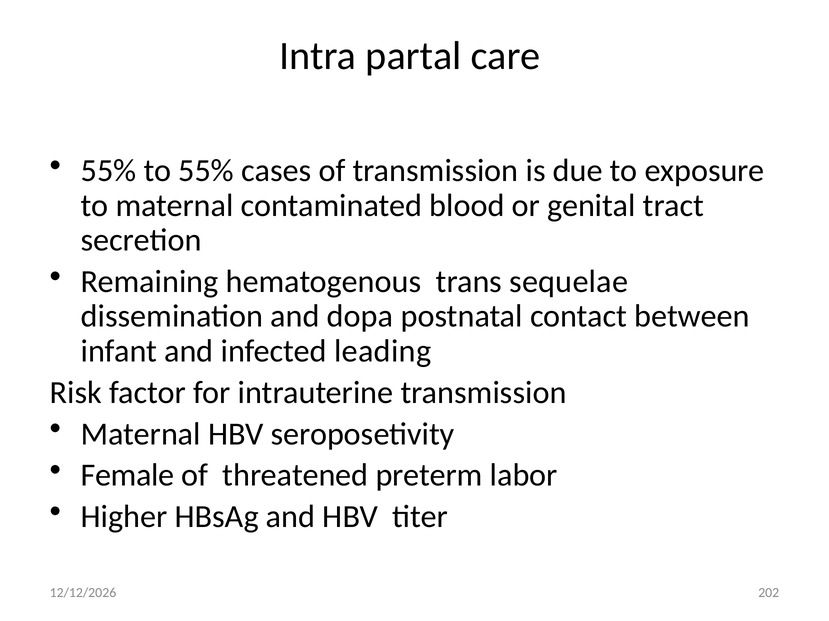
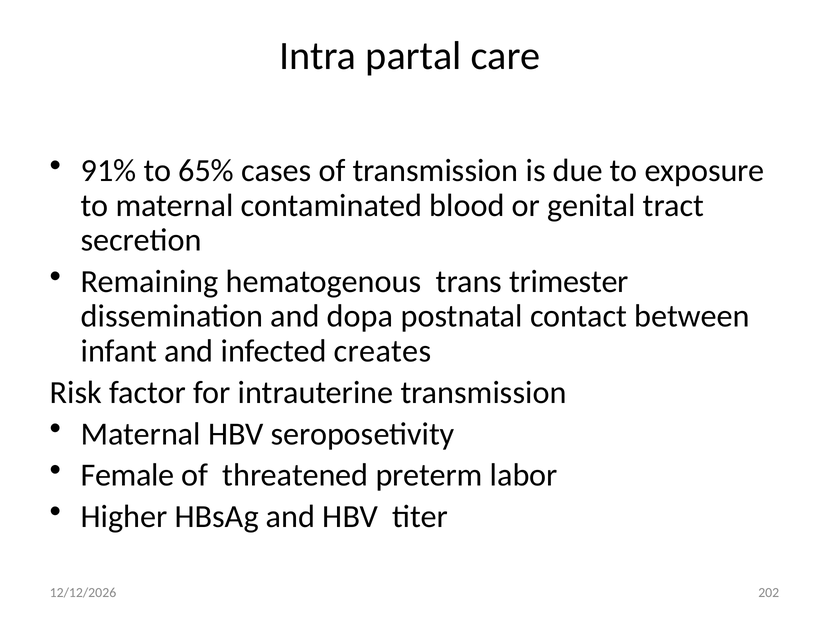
55% at (109, 171): 55% -> 91%
to 55%: 55% -> 65%
sequelae: sequelae -> trimester
leading: leading -> creates
